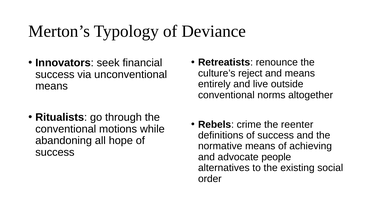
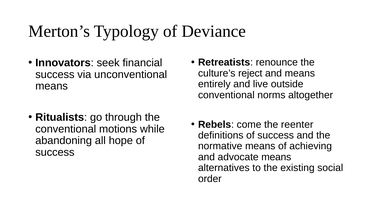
crime: crime -> come
advocate people: people -> means
